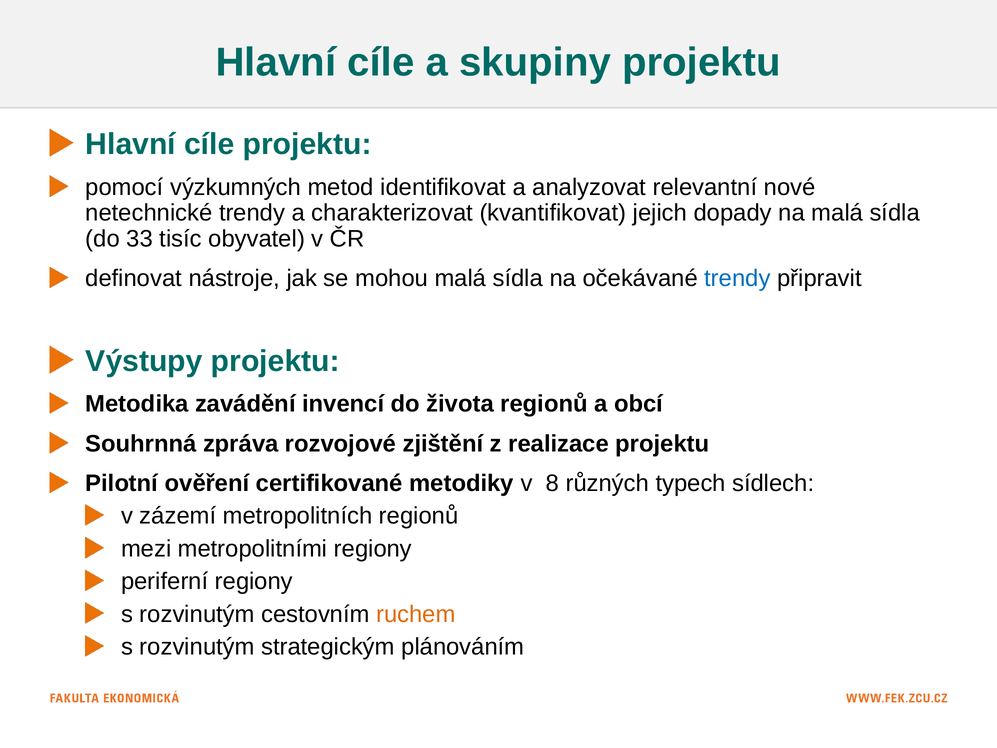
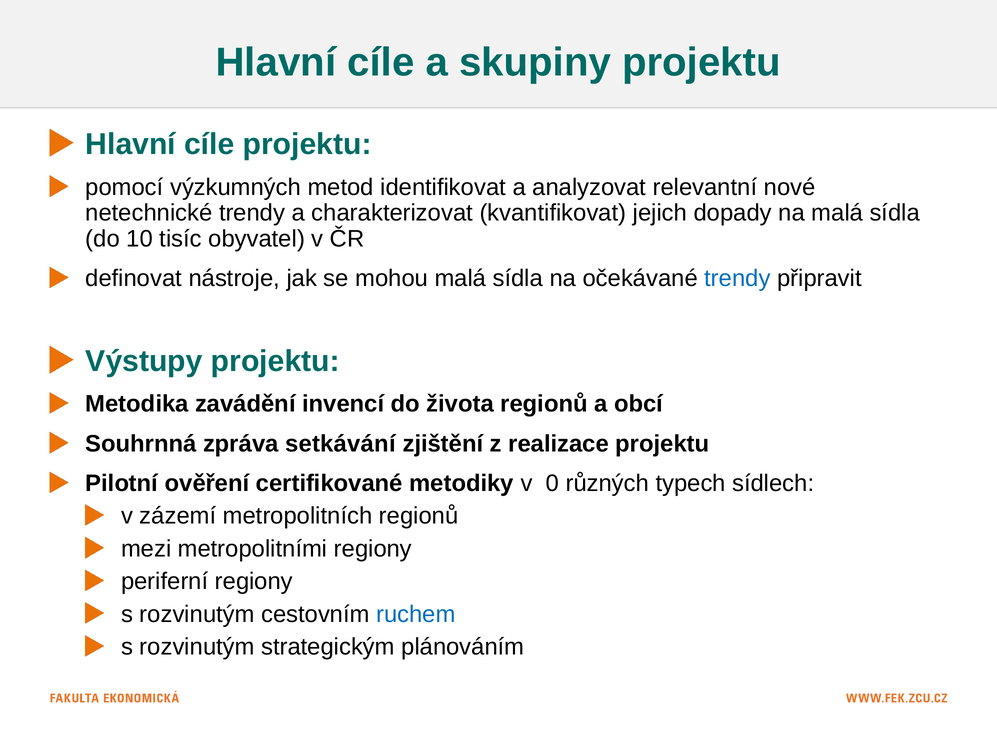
33: 33 -> 10
rozvojové: rozvojové -> setkávání
8: 8 -> 0
ruchem colour: orange -> blue
